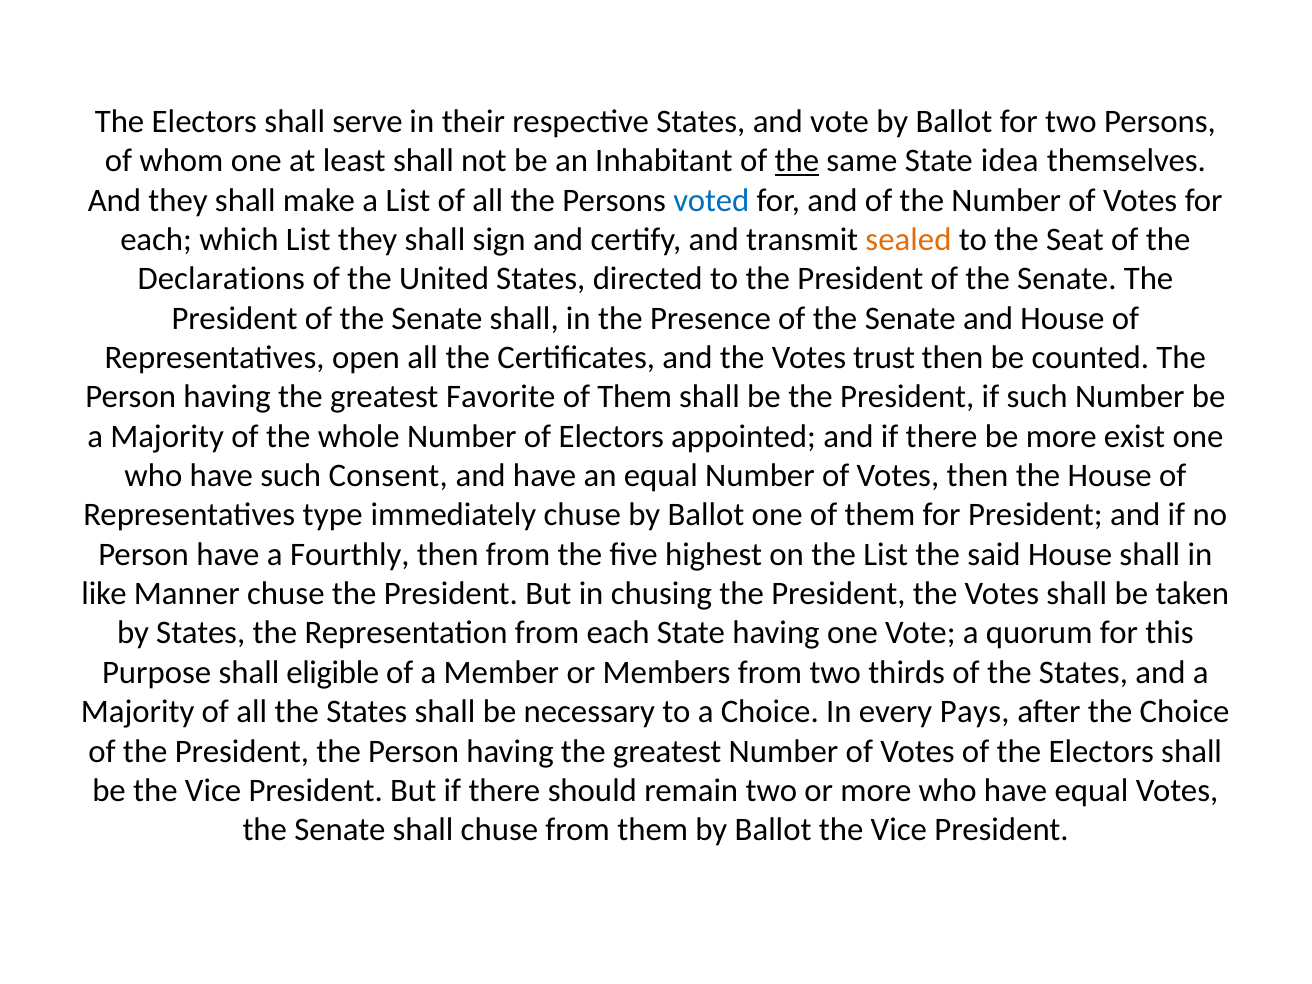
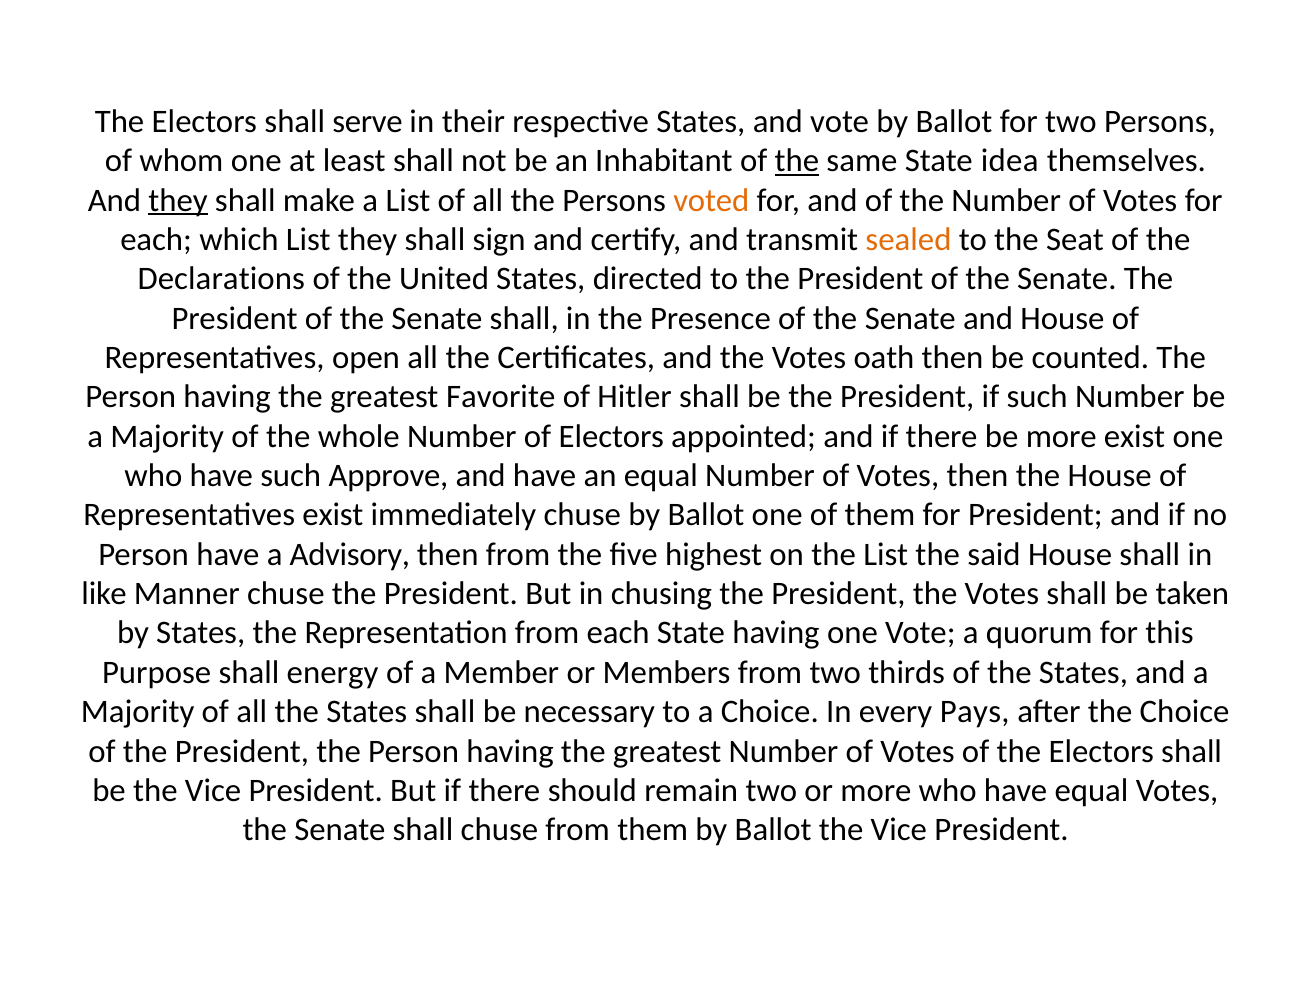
they at (178, 200) underline: none -> present
voted colour: blue -> orange
trust: trust -> oath
Them at (635, 397): Them -> Hitler
Consent: Consent -> Approve
Representatives type: type -> exist
Fourthly: Fourthly -> Advisory
eligible: eligible -> energy
